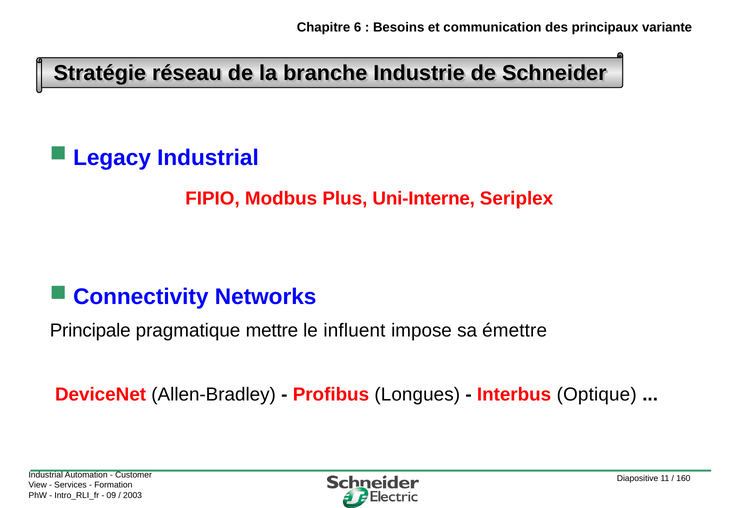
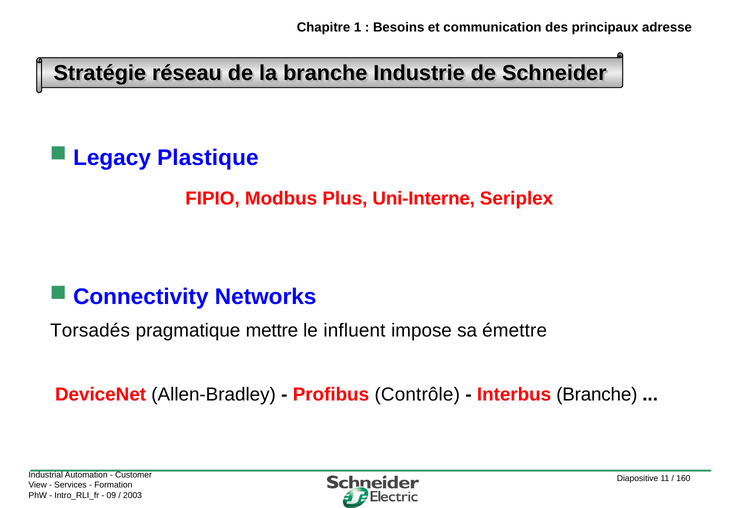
6: 6 -> 1
variante: variante -> adresse
Legacy Industrial: Industrial -> Plastique
Principale: Principale -> Torsadés
Longues: Longues -> Contrôle
Interbus Optique: Optique -> Branche
